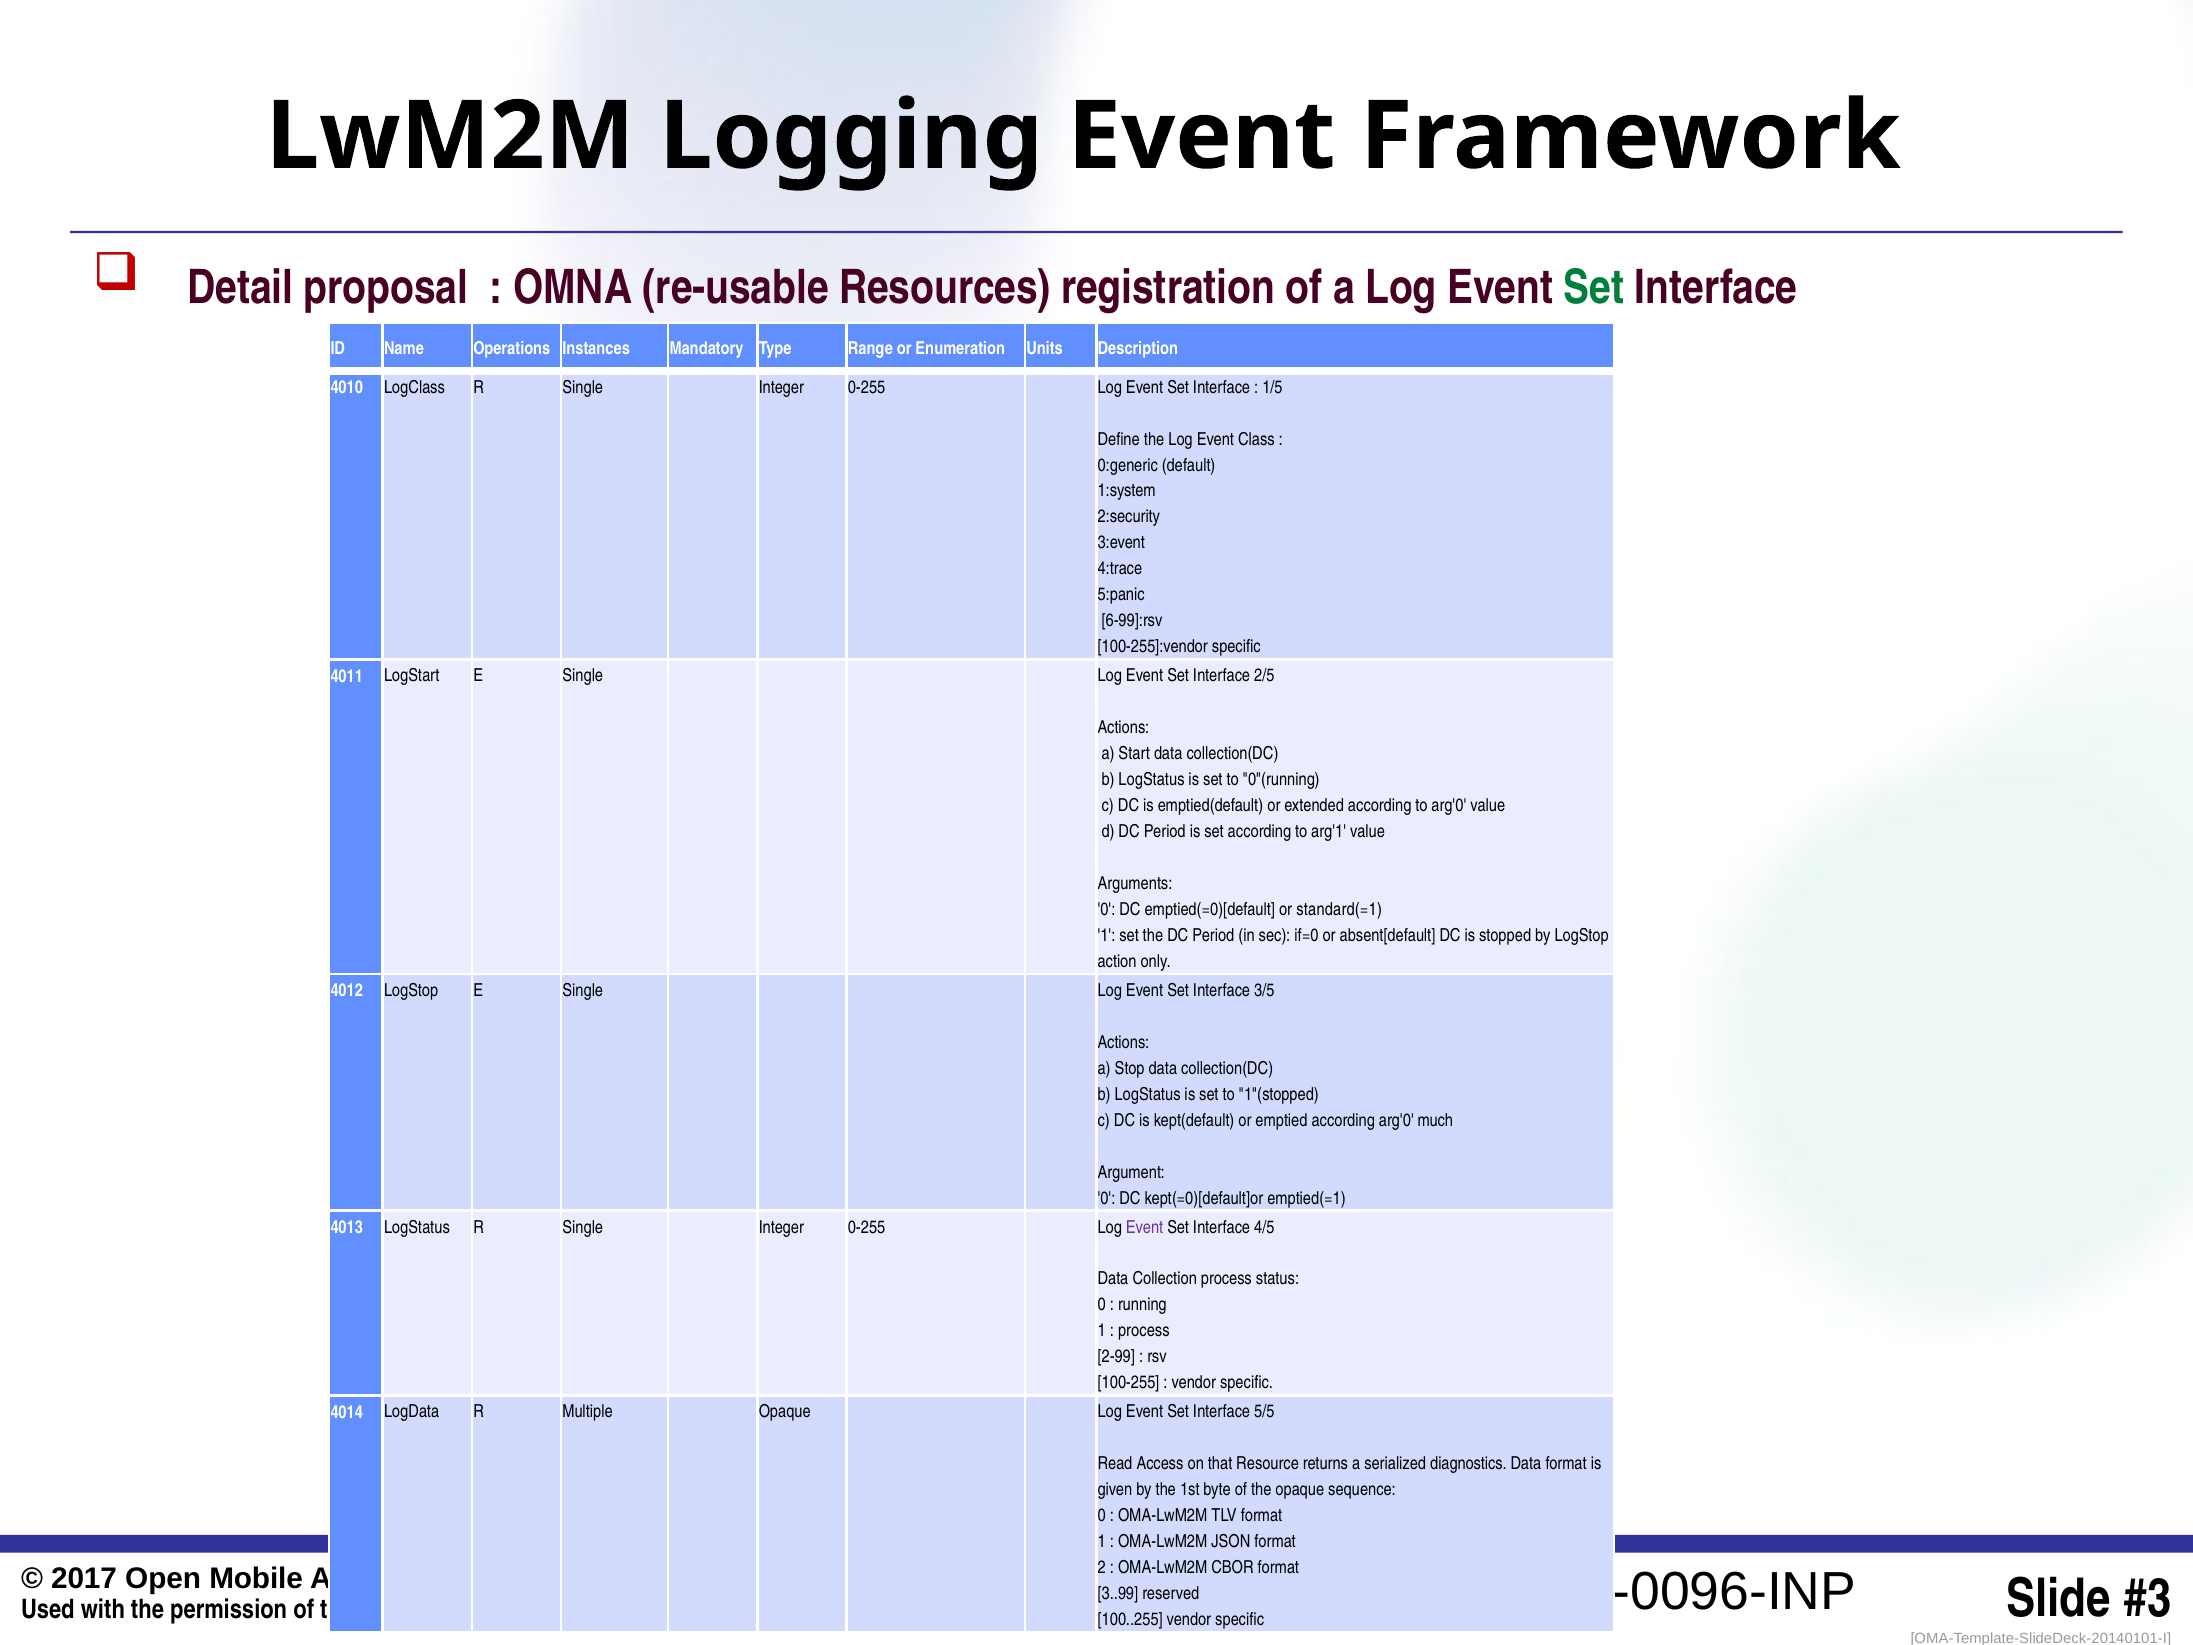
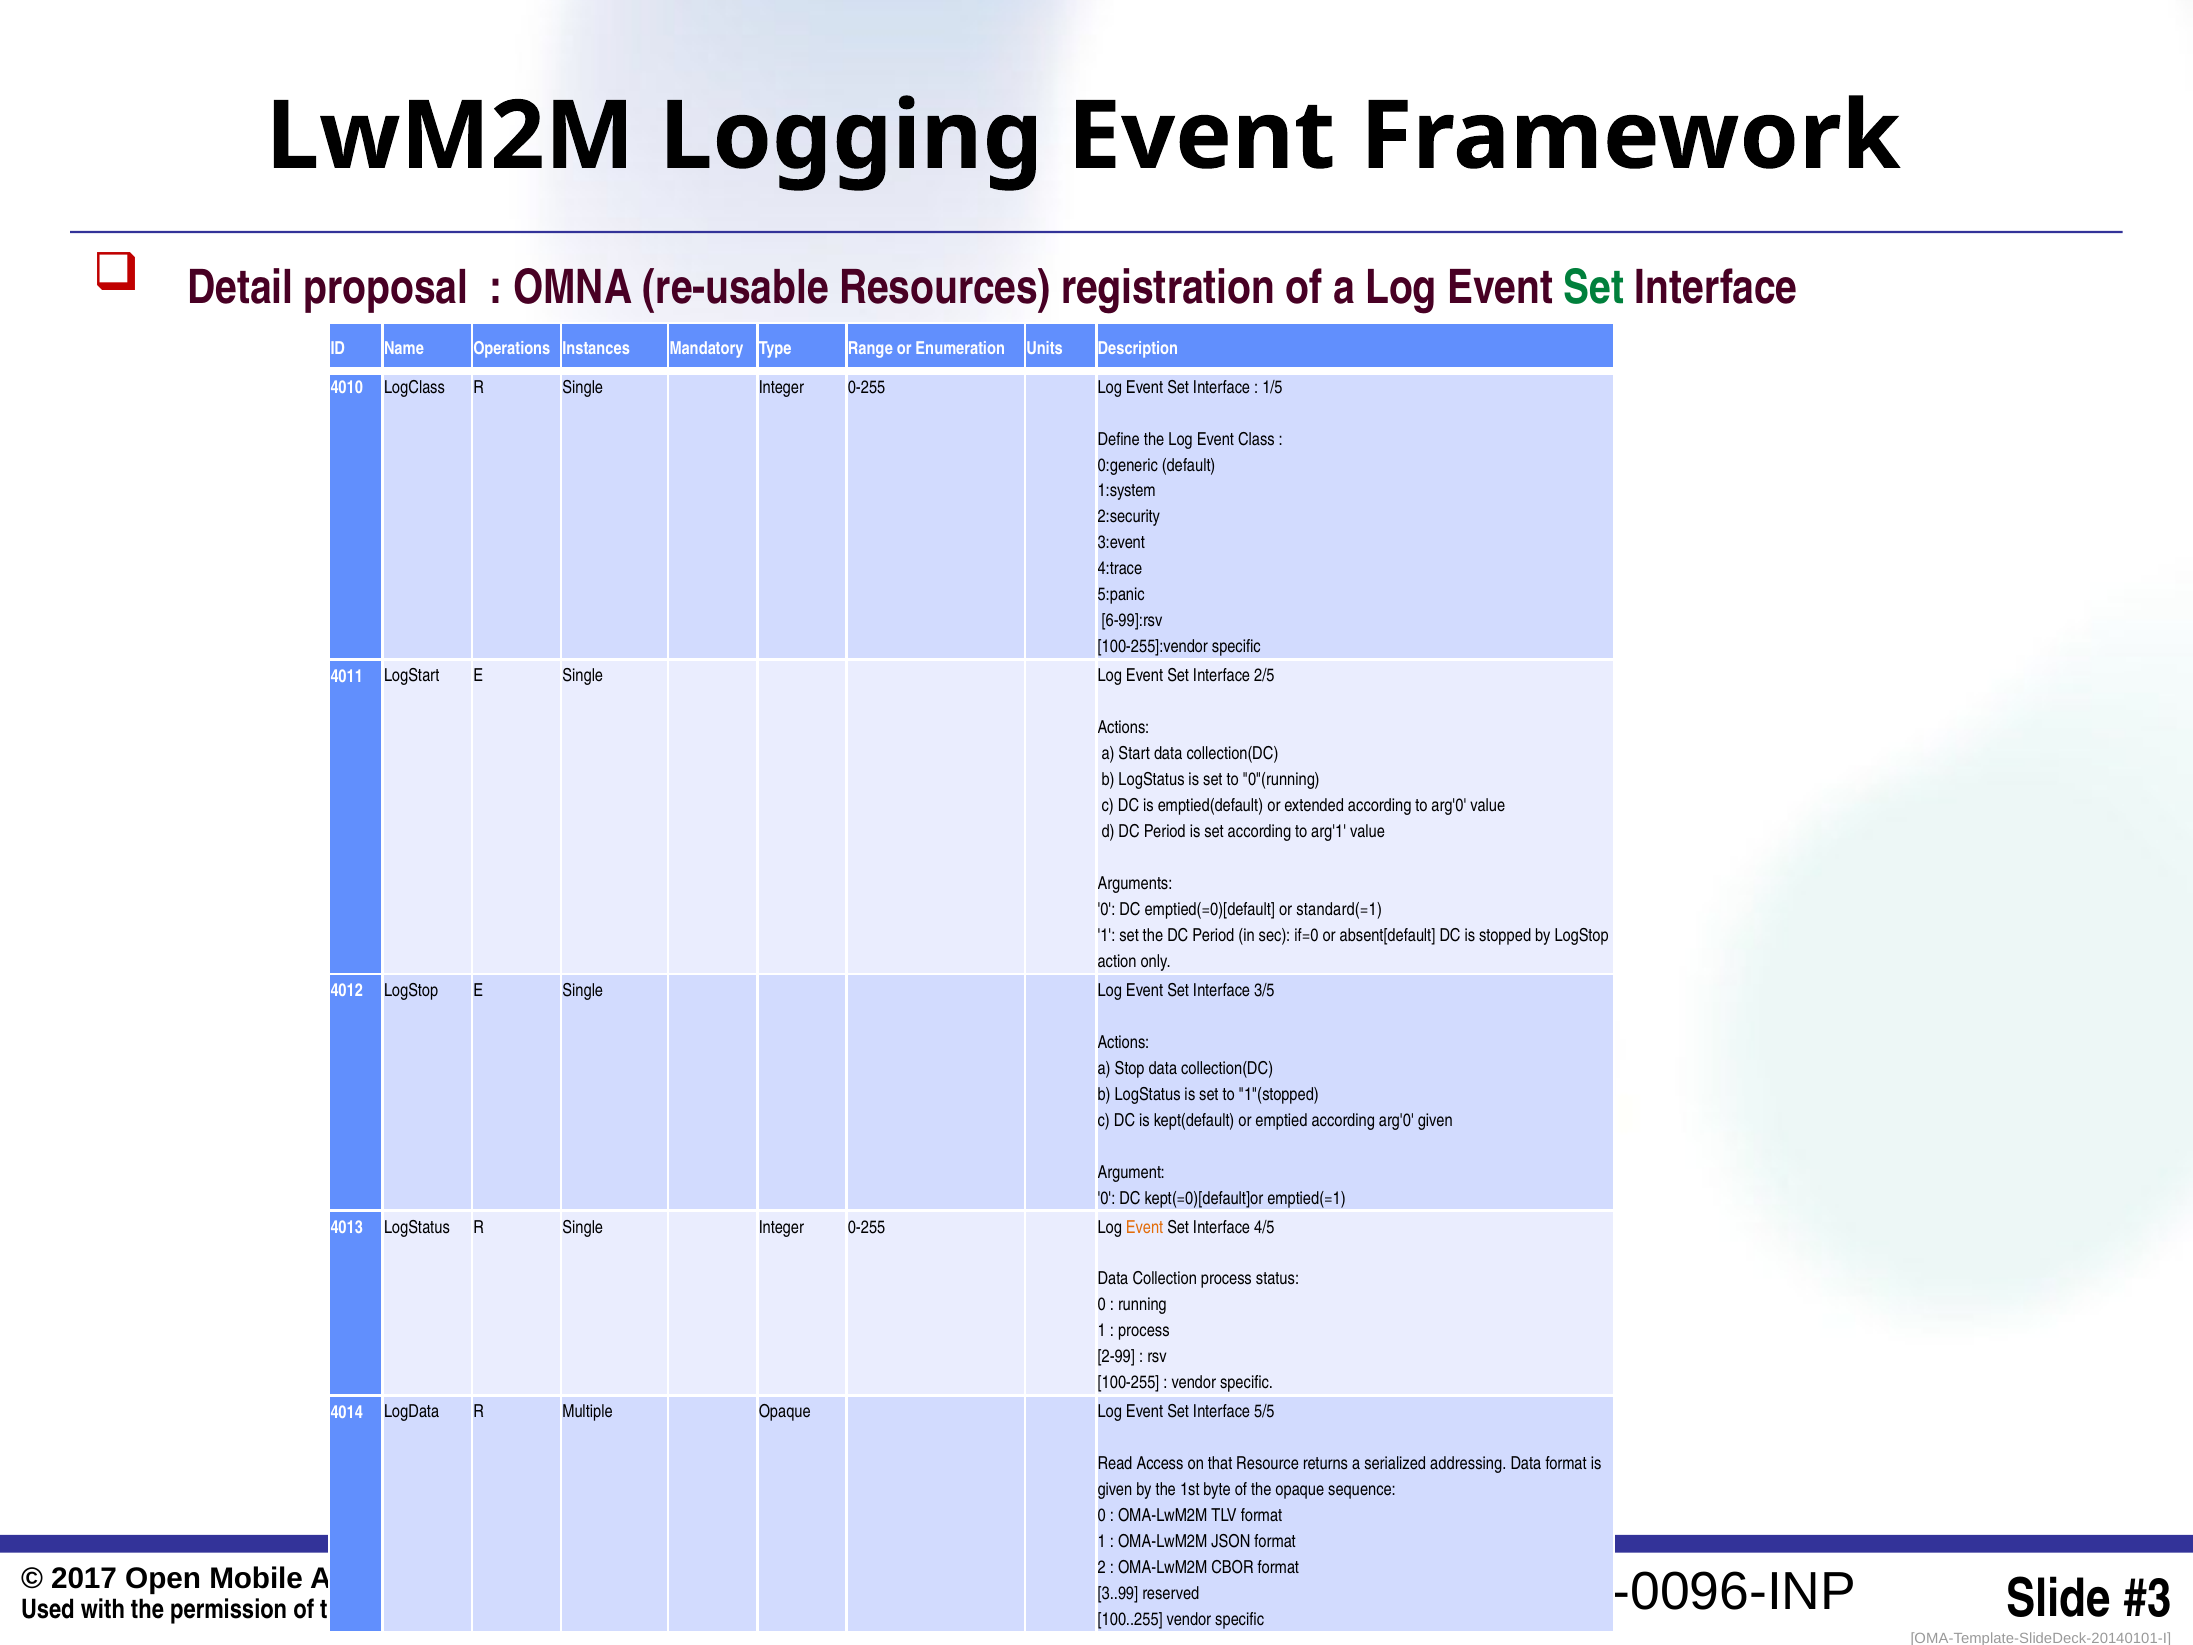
arg'0 much: much -> given
Event at (1145, 1227) colour: purple -> orange
diagnostics: diagnostics -> addressing
